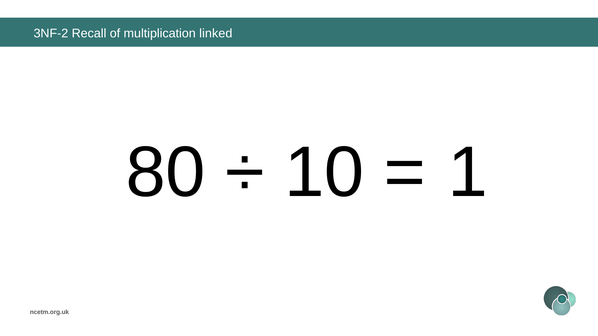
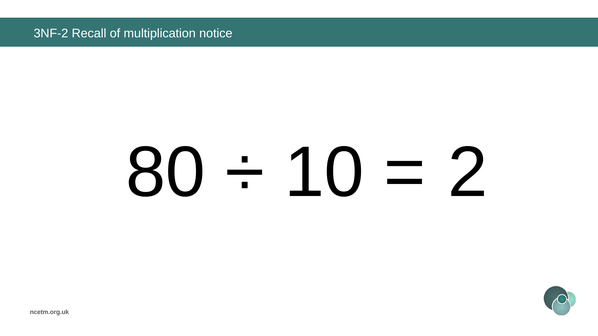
linked: linked -> notice
1: 1 -> 2
